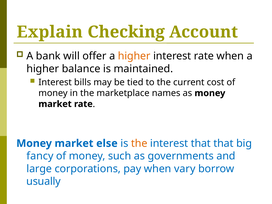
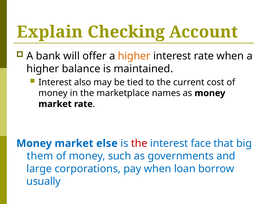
bills: bills -> also
the at (139, 143) colour: orange -> red
interest that: that -> face
fancy: fancy -> them
vary: vary -> loan
